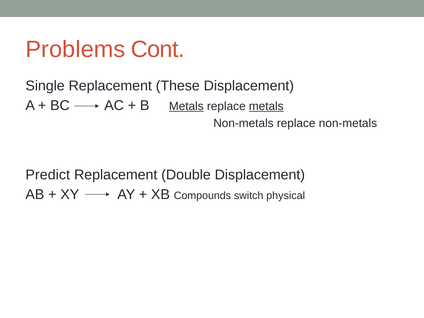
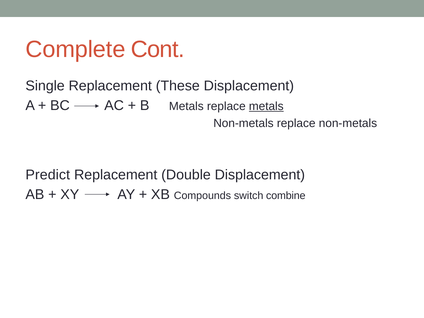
Problems: Problems -> Complete
Metals at (186, 106) underline: present -> none
physical: physical -> combine
